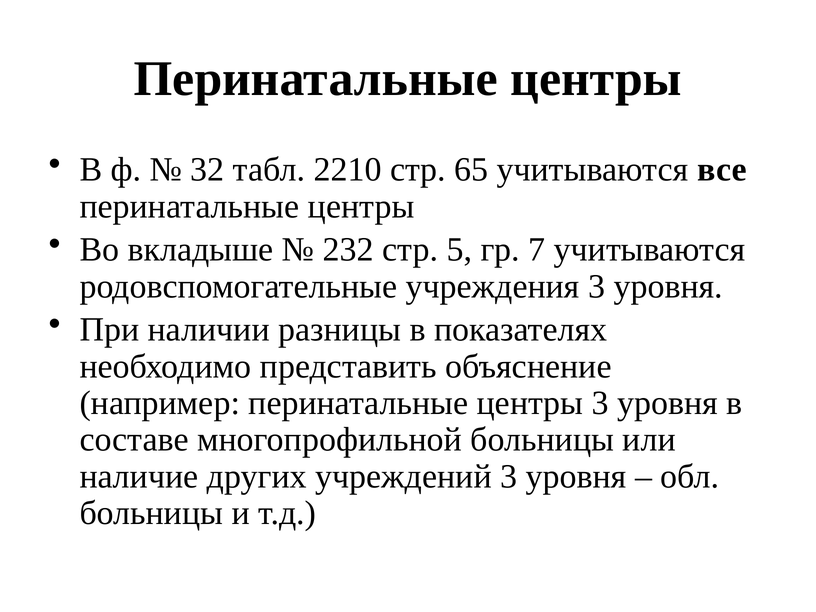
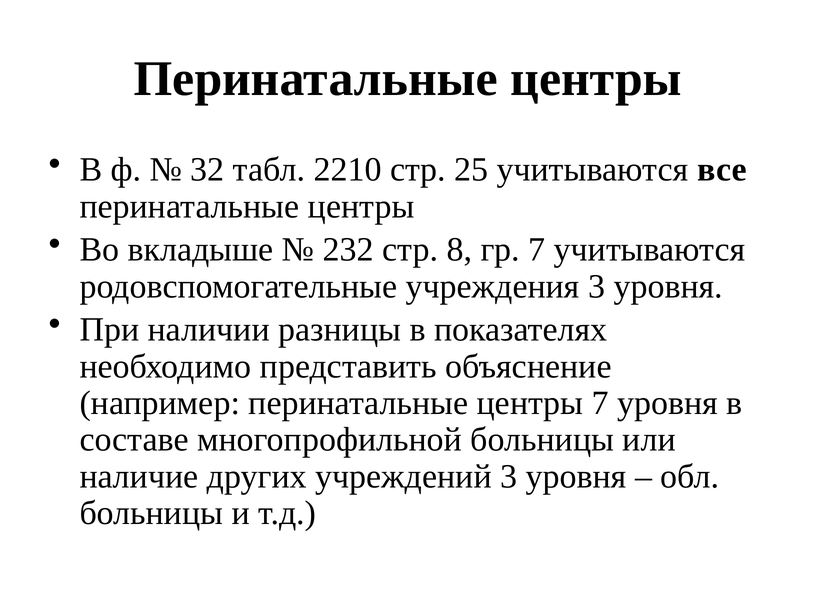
65: 65 -> 25
5: 5 -> 8
центры 3: 3 -> 7
